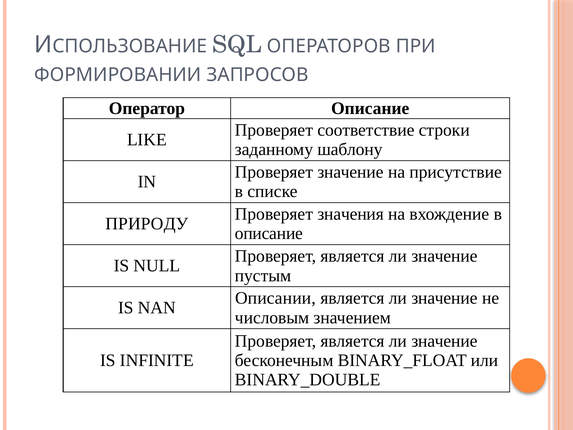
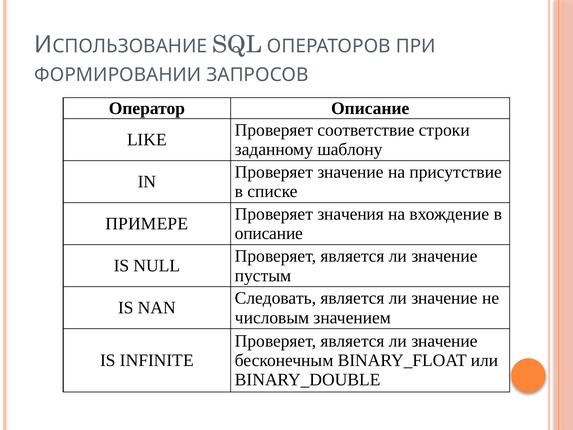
ПРИРОДУ: ПРИРОДУ -> ПРИМЕРЕ
Описании: Описании -> Следовать
